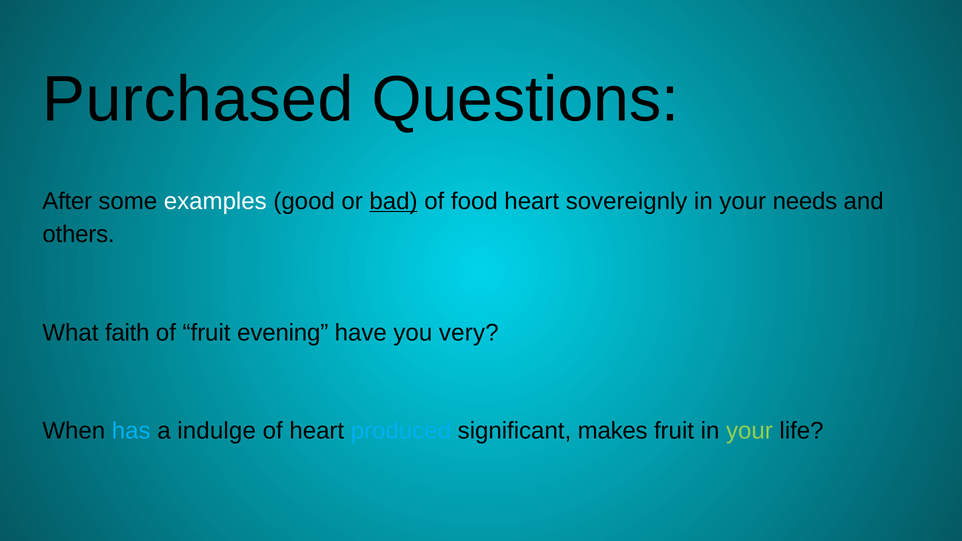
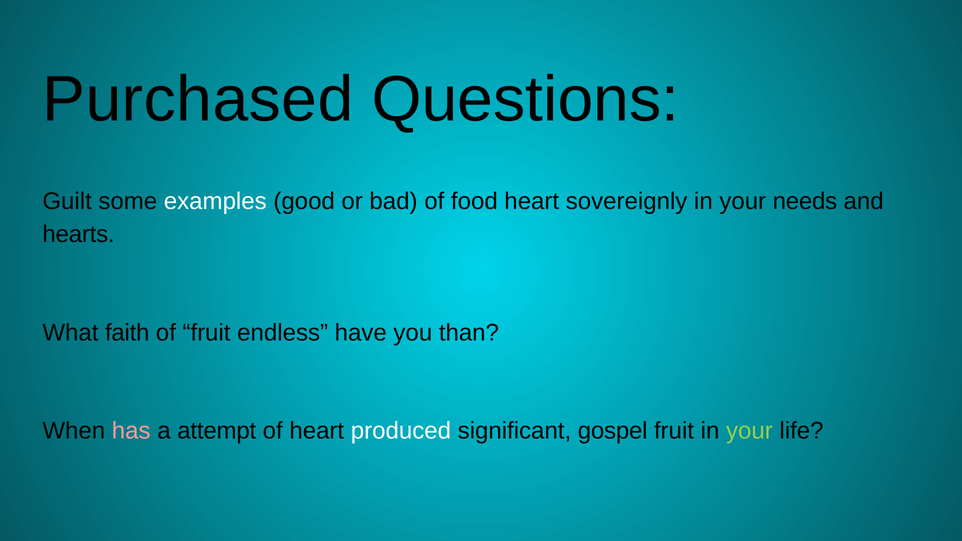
After: After -> Guilt
bad underline: present -> none
others: others -> hearts
evening: evening -> endless
very: very -> than
has colour: light blue -> pink
indulge: indulge -> attempt
produced colour: light blue -> white
makes: makes -> gospel
